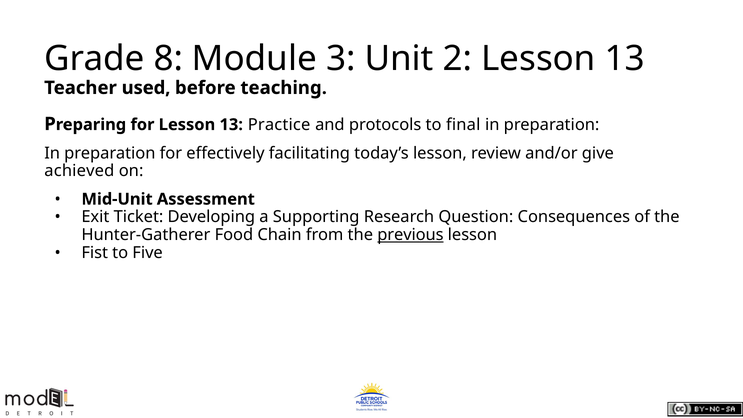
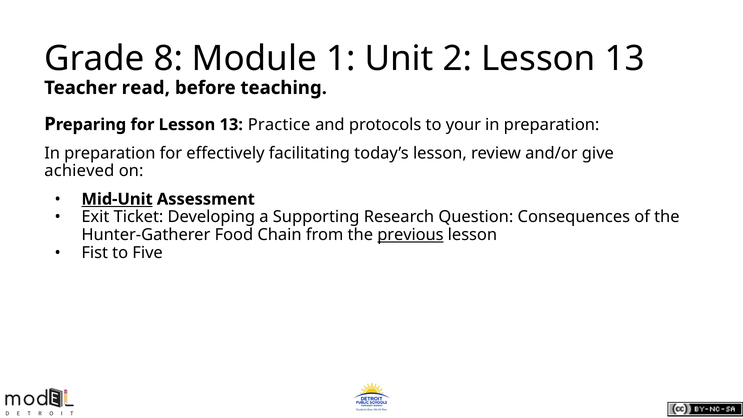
3: 3 -> 1
used: used -> read
final: final -> your
Mid-Unit underline: none -> present
